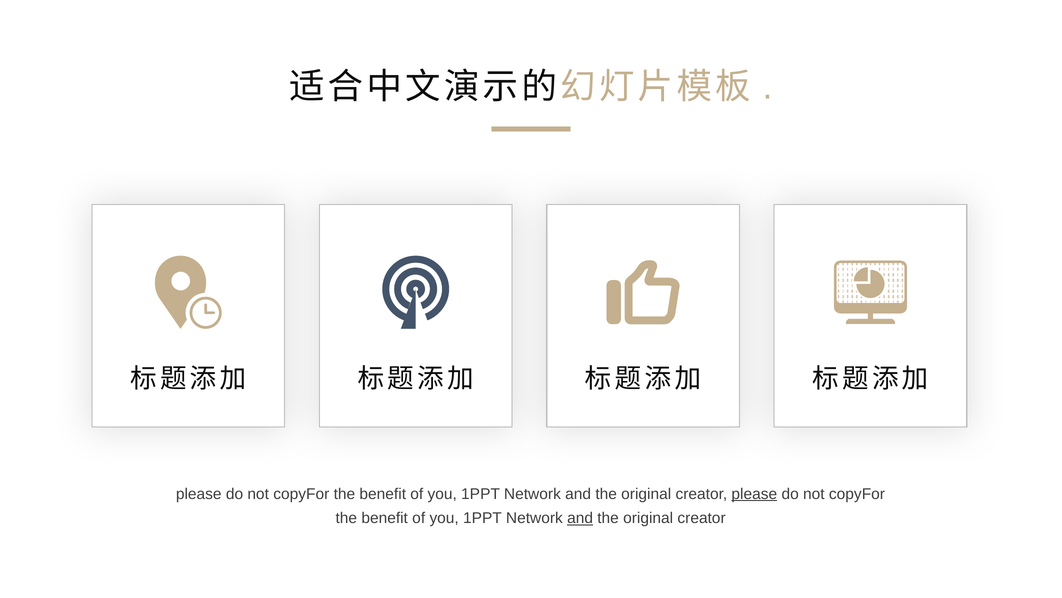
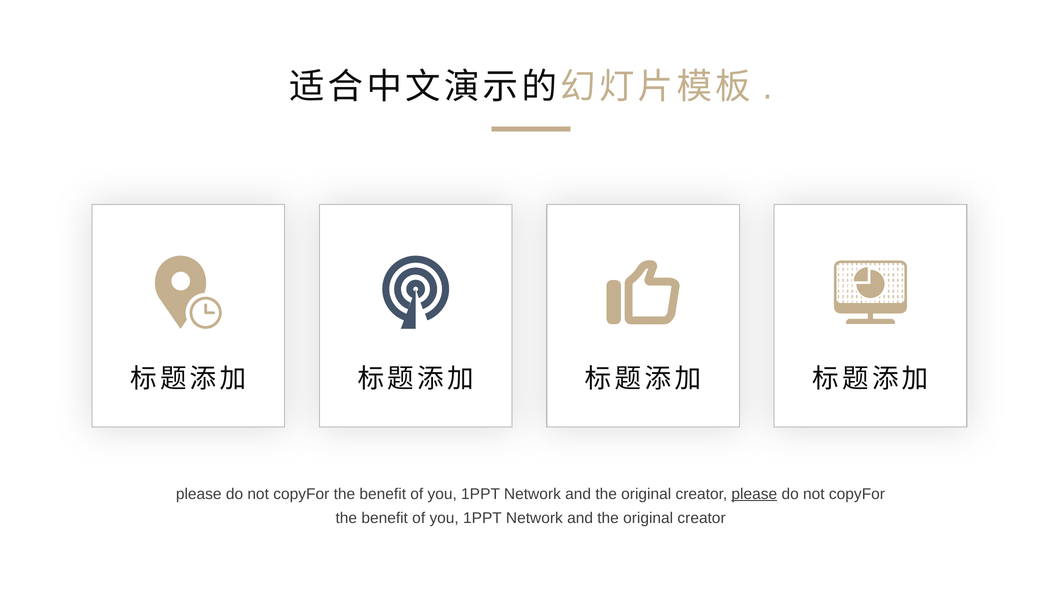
and at (580, 518) underline: present -> none
